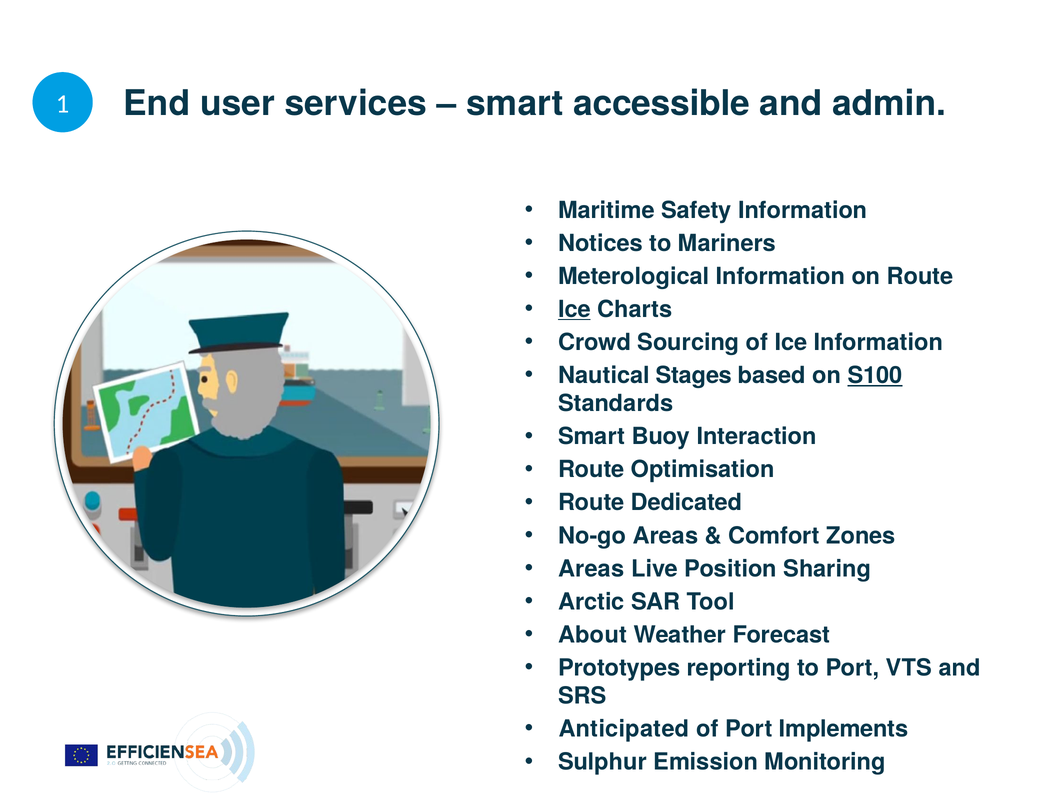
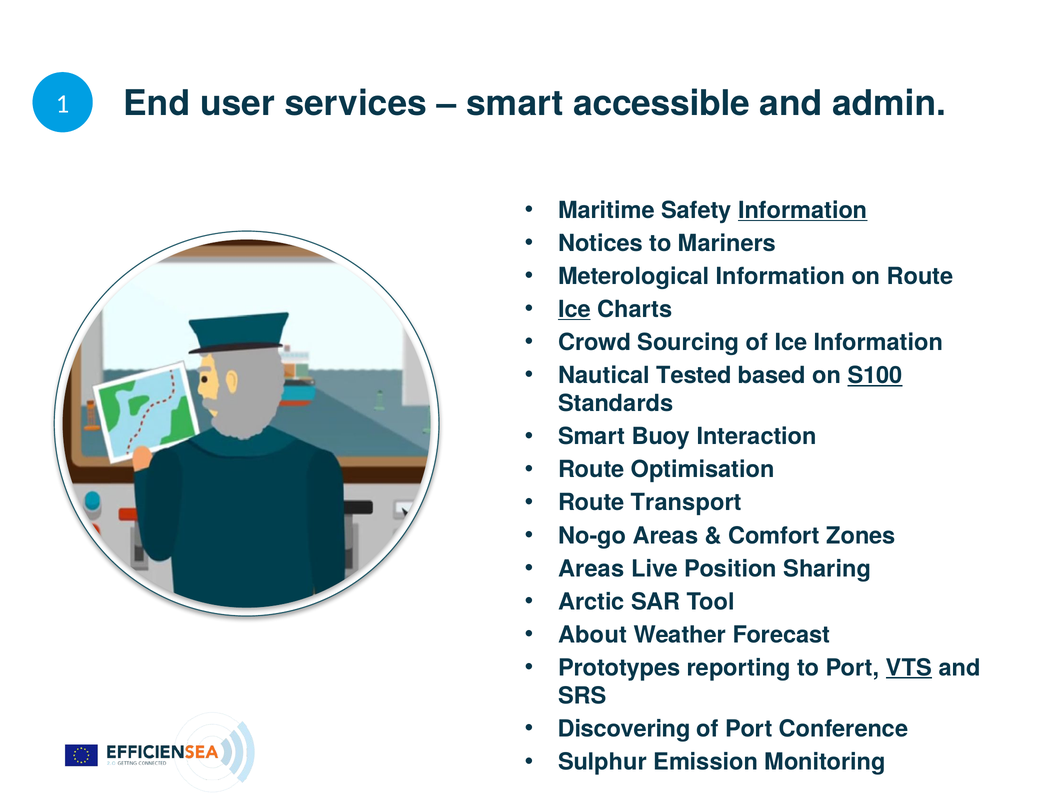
Information at (803, 210) underline: none -> present
Stages: Stages -> Tested
Dedicated: Dedicated -> Transport
VTS underline: none -> present
Anticipated: Anticipated -> Discovering
Implements: Implements -> Conference
